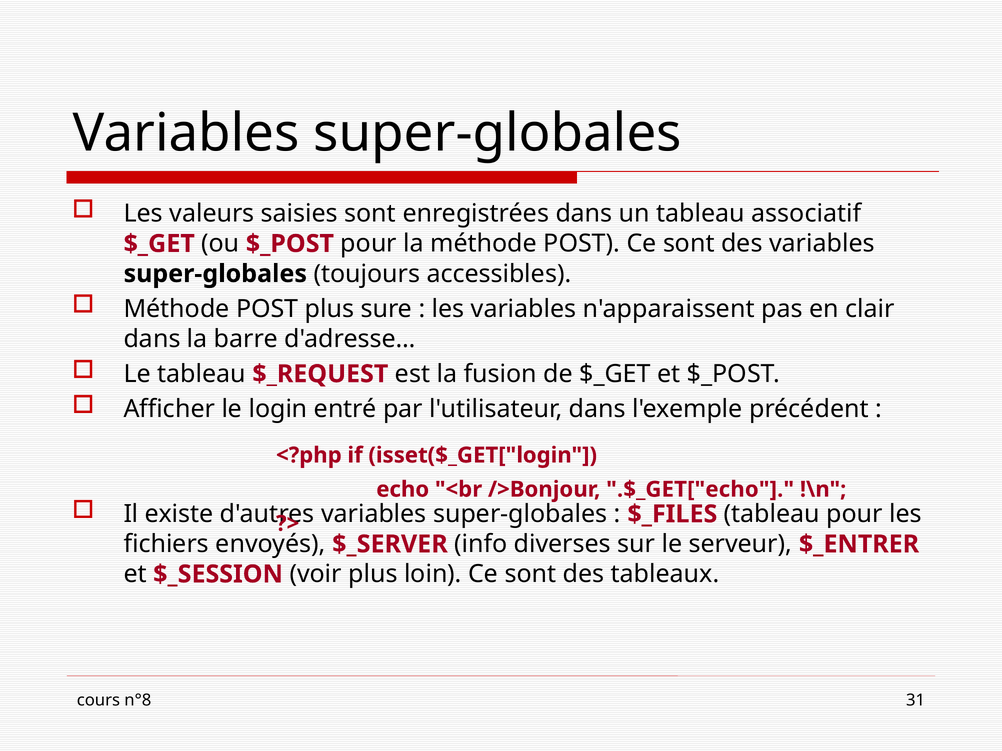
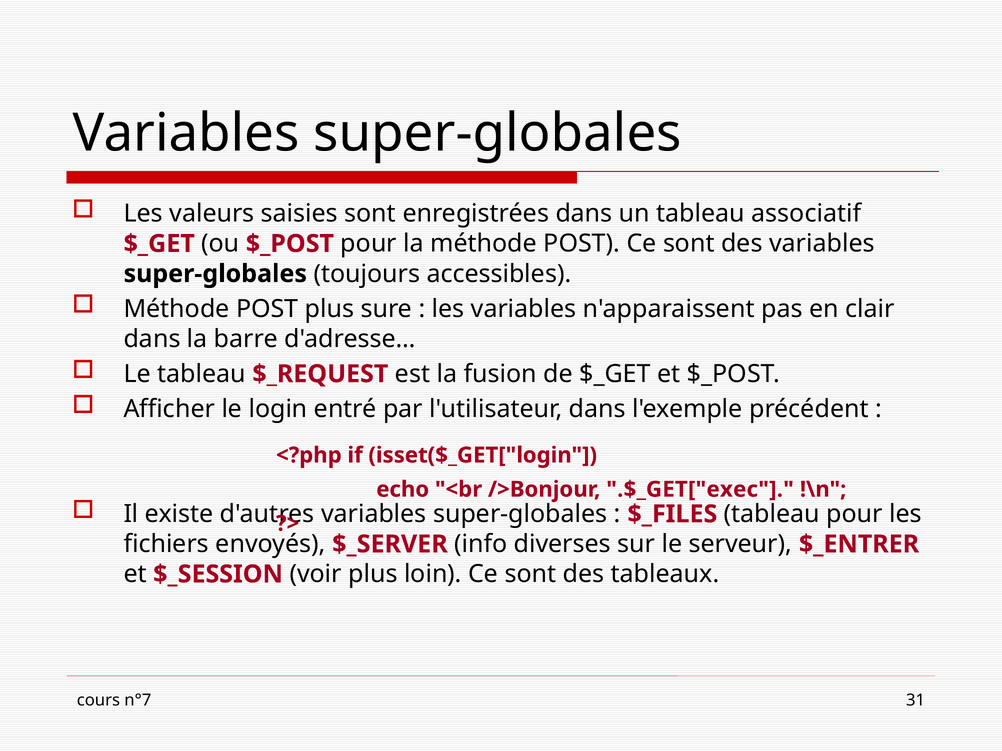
.$_GET["echo: .$_GET["echo -> .$_GET["exec
n°8: n°8 -> n°7
